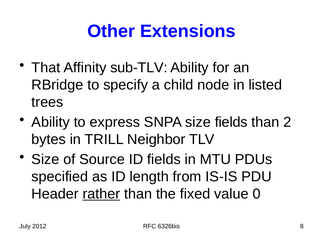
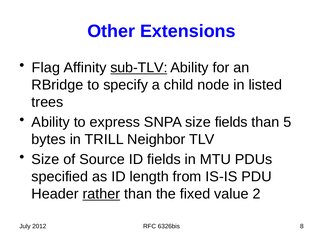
That: That -> Flag
sub-TLV underline: none -> present
2: 2 -> 5
0: 0 -> 2
